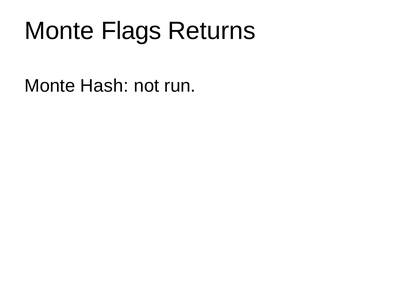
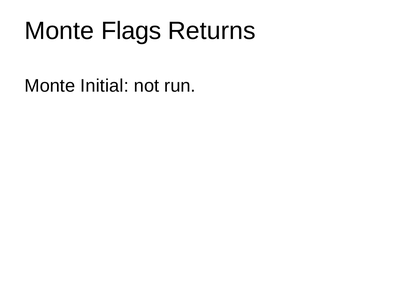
Hash: Hash -> Initial
